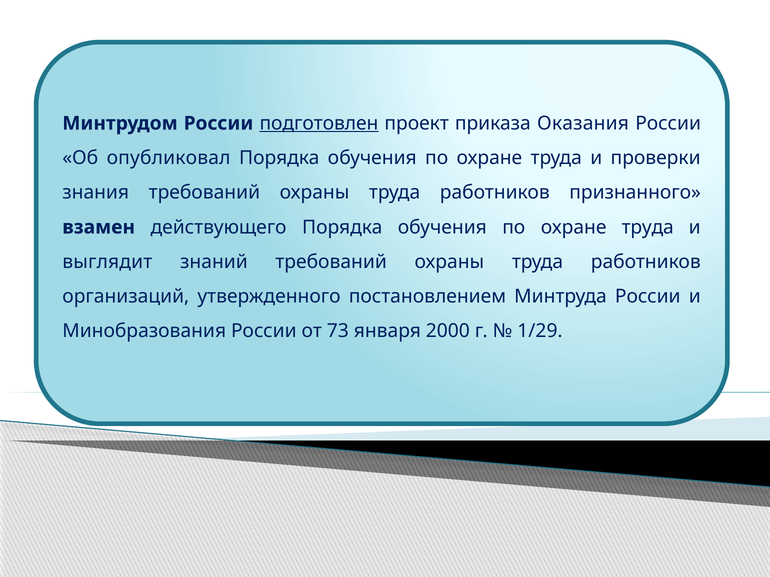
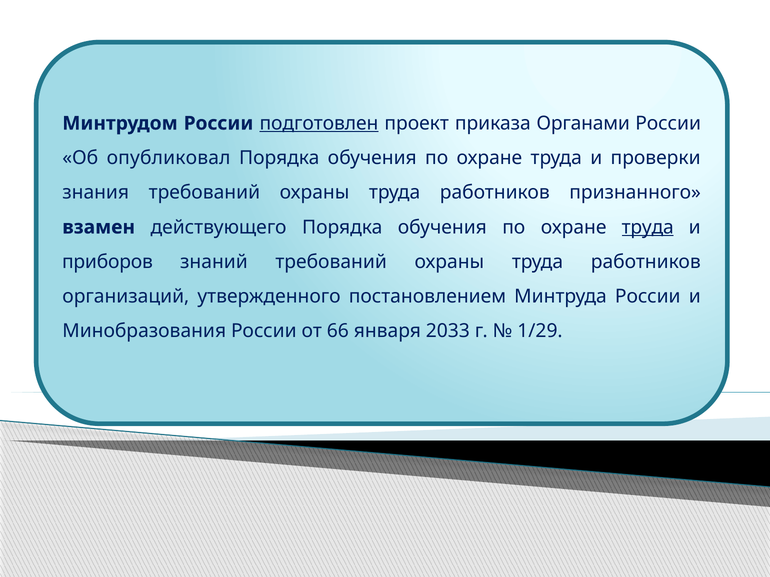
Оказания: Оказания -> Органами
труда at (648, 227) underline: none -> present
выглядит: выглядит -> приборов
73: 73 -> 66
2000: 2000 -> 2033
